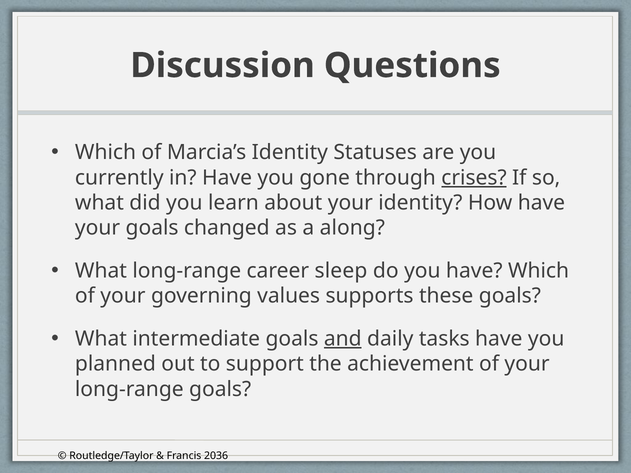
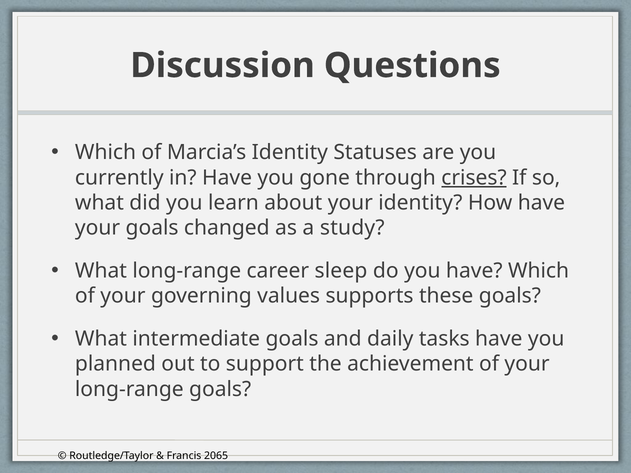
along: along -> study
and underline: present -> none
2036: 2036 -> 2065
